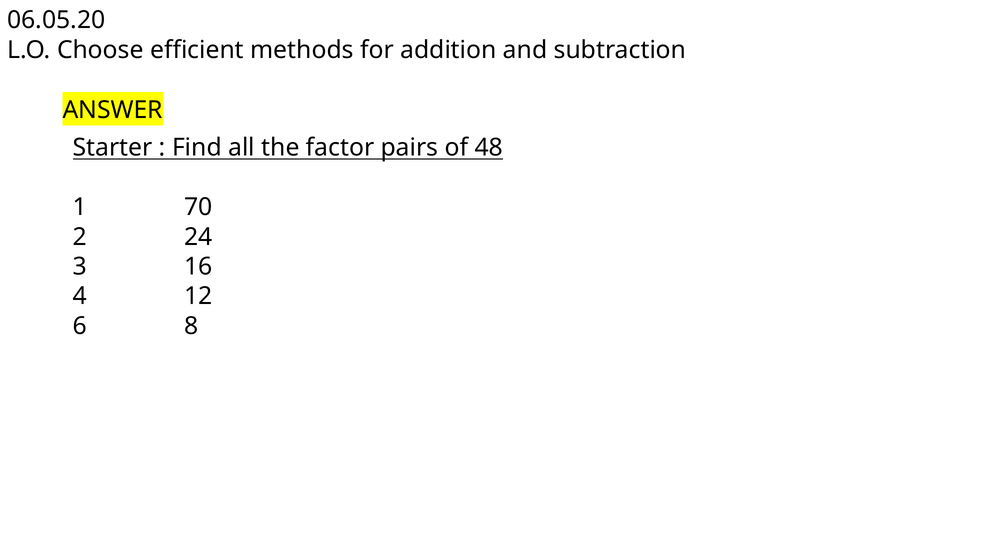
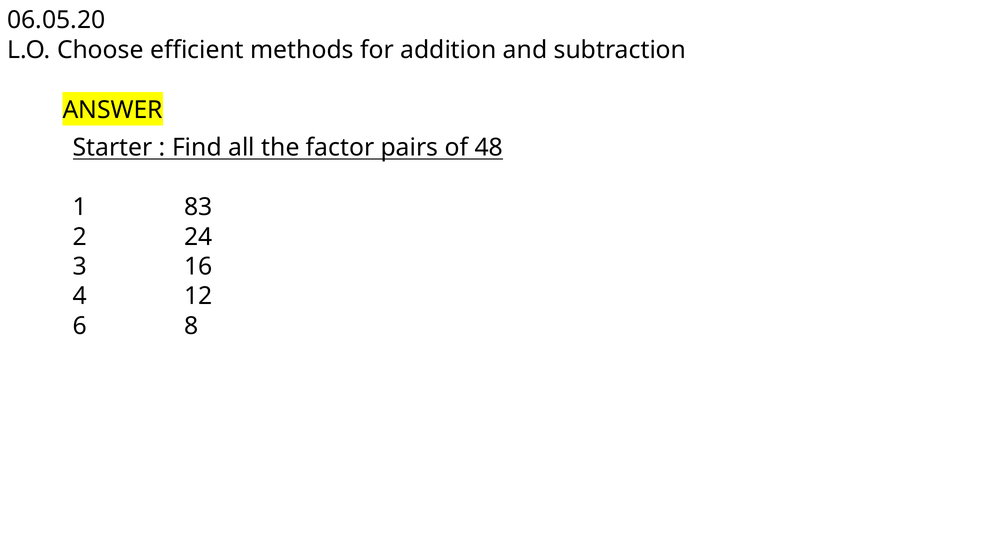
70: 70 -> 83
